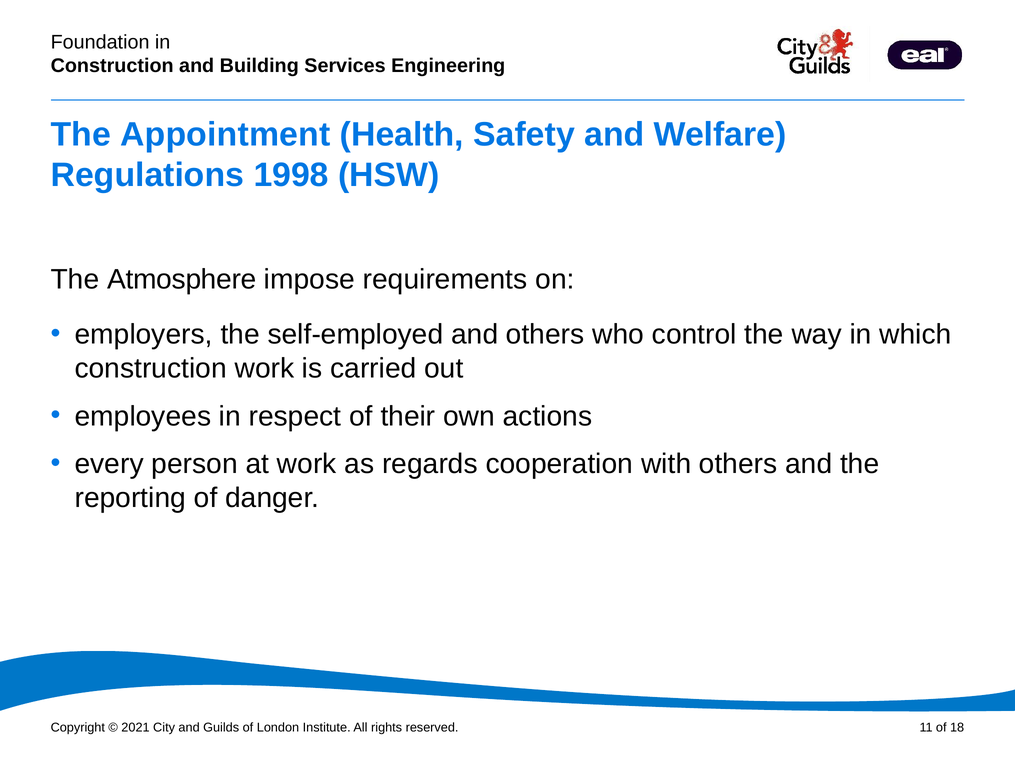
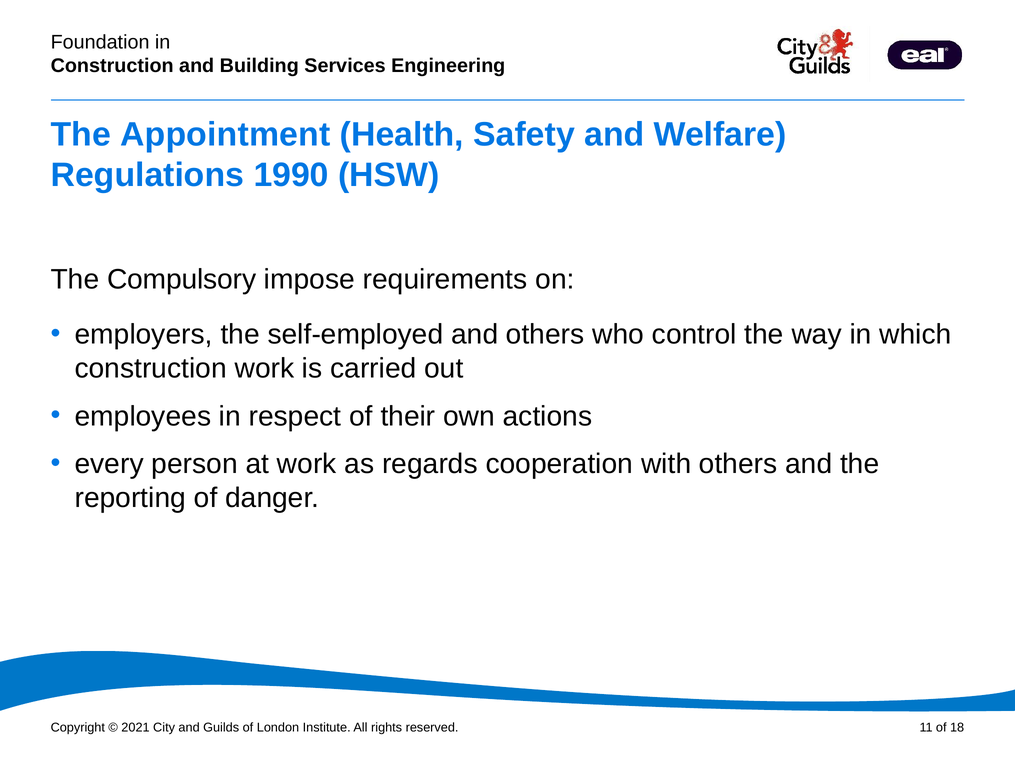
1998: 1998 -> 1990
Atmosphere: Atmosphere -> Compulsory
